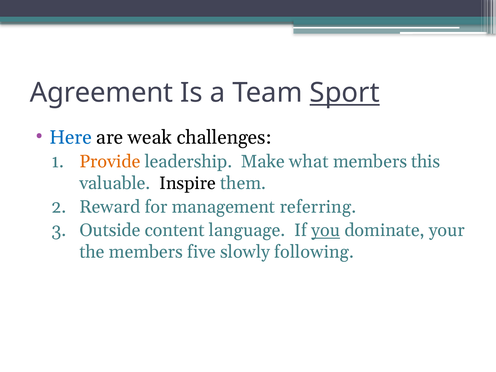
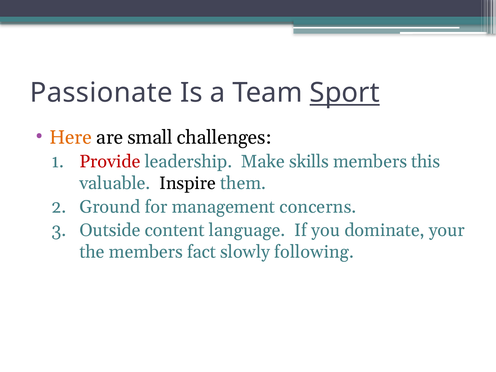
Agreement: Agreement -> Passionate
Here colour: blue -> orange
weak: weak -> small
Provide colour: orange -> red
what: what -> skills
Reward: Reward -> Ground
referring: referring -> concerns
you underline: present -> none
five: five -> fact
